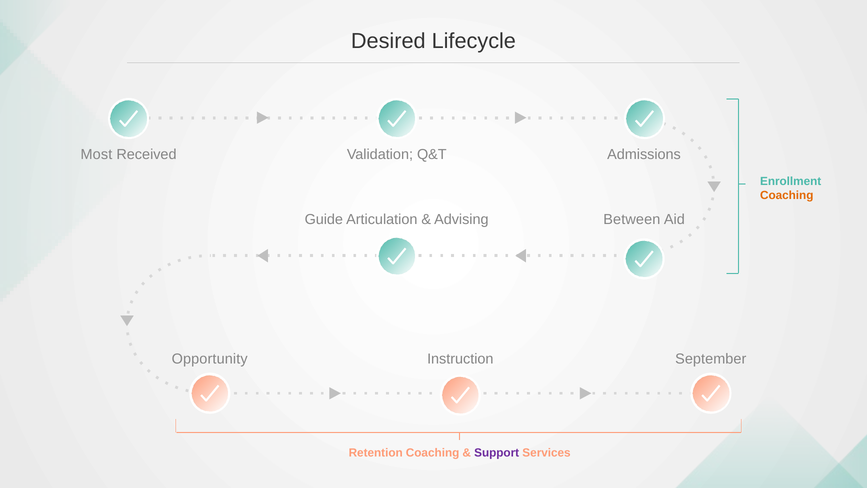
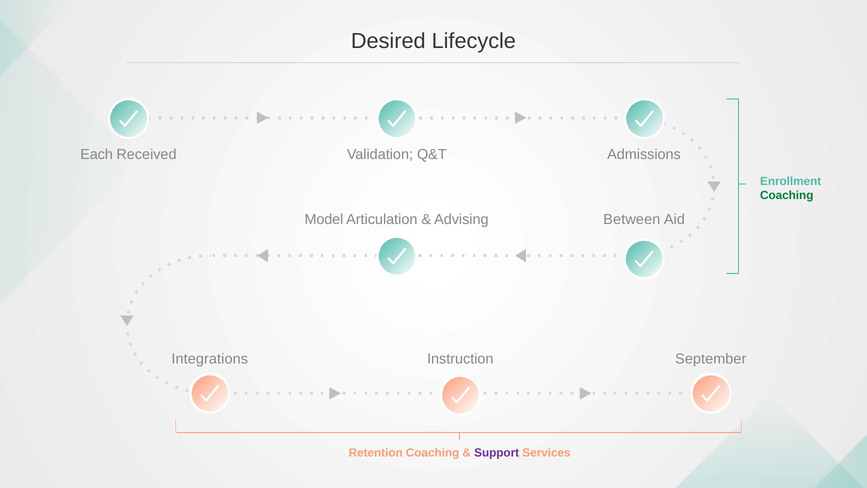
Most: Most -> Each
Coaching at (787, 195) colour: orange -> green
Guide: Guide -> Model
Opportunity: Opportunity -> Integrations
